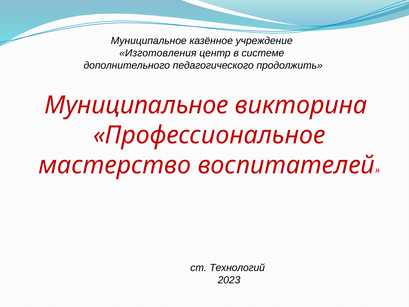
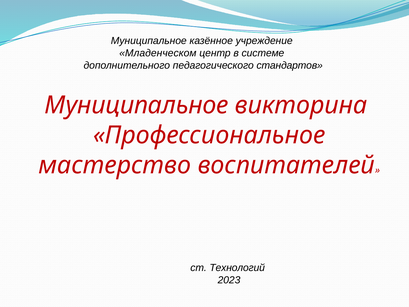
Изготовления: Изготовления -> Младенческом
продолжить: продолжить -> стандартов
